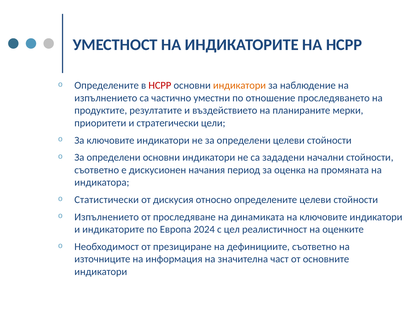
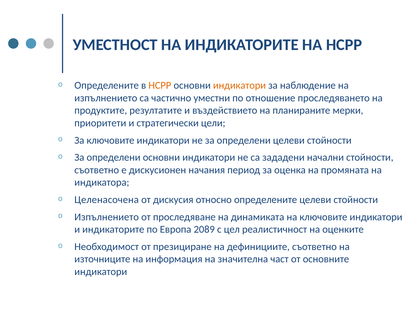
НСРР at (160, 85) colour: red -> orange
Статистически: Статистически -> Целенасочена
2024: 2024 -> 2089
